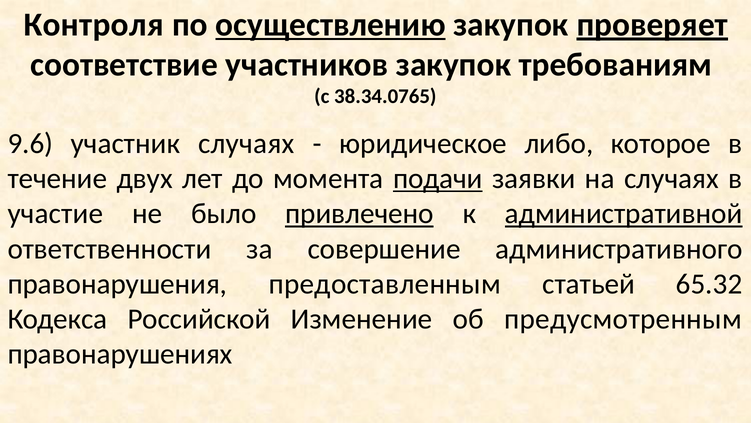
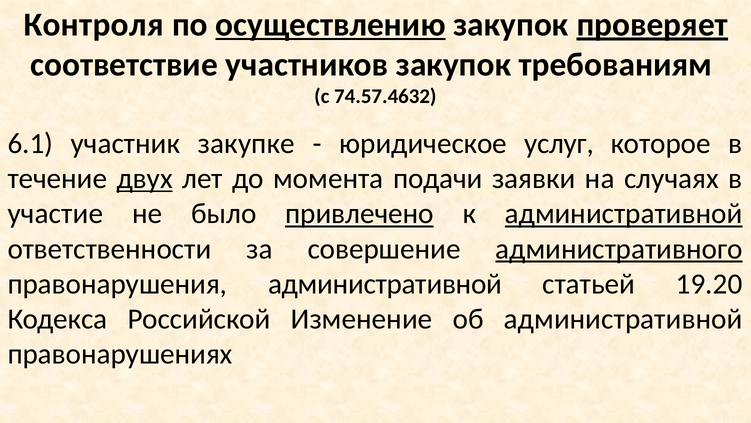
38.34.0765: 38.34.0765 -> 74.57.4632
9.6: 9.6 -> 6.1
участник случаях: случаях -> закупке
либо: либо -> услуг
двух underline: none -> present
подачи underline: present -> none
административного underline: none -> present
правонарушения предоставленным: предоставленным -> административной
65.32: 65.32 -> 19.20
об предусмотренным: предусмотренным -> административной
